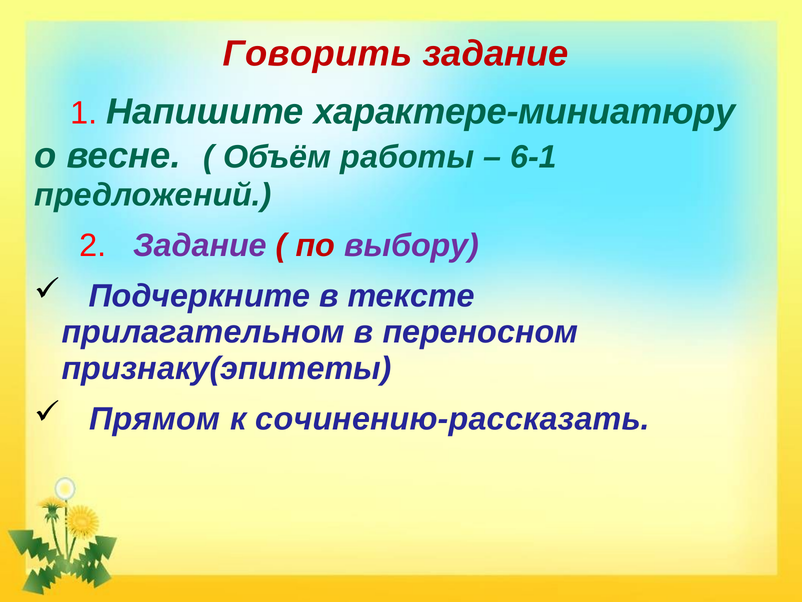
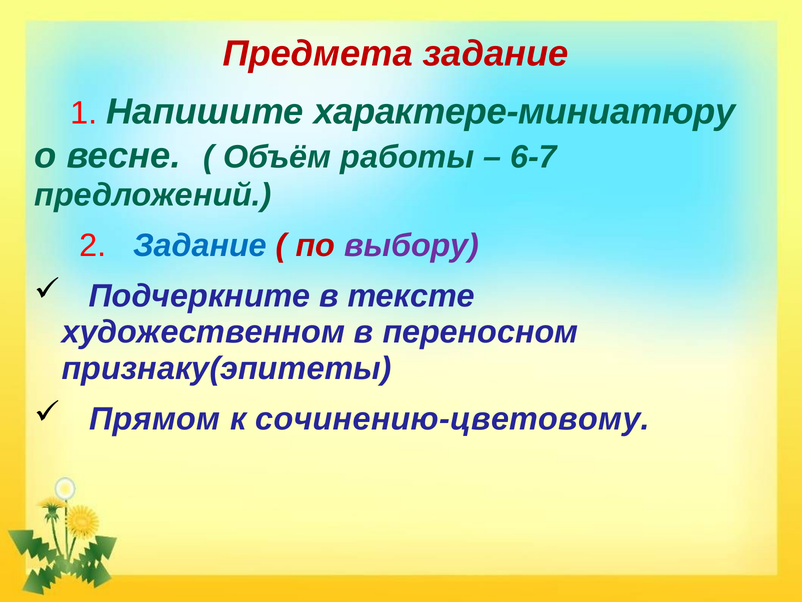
Говорить: Говорить -> Предмета
6-1: 6-1 -> 6-7
Задание at (200, 245) colour: purple -> blue
прилагательном: прилагательном -> художественном
сочинению-рассказать: сочинению-рассказать -> сочинению-цветовому
